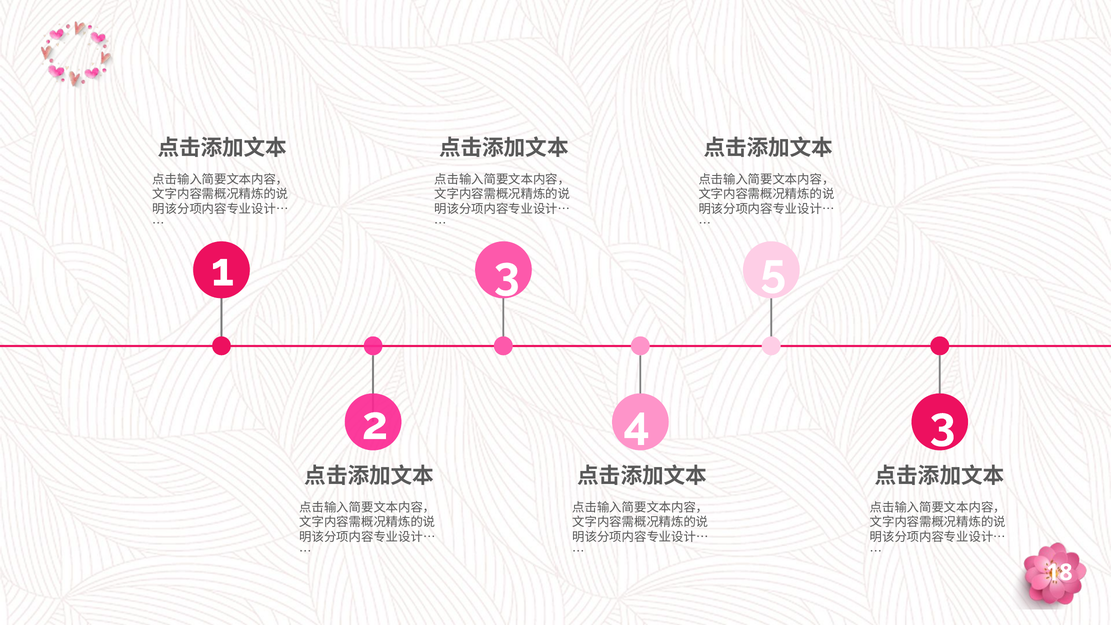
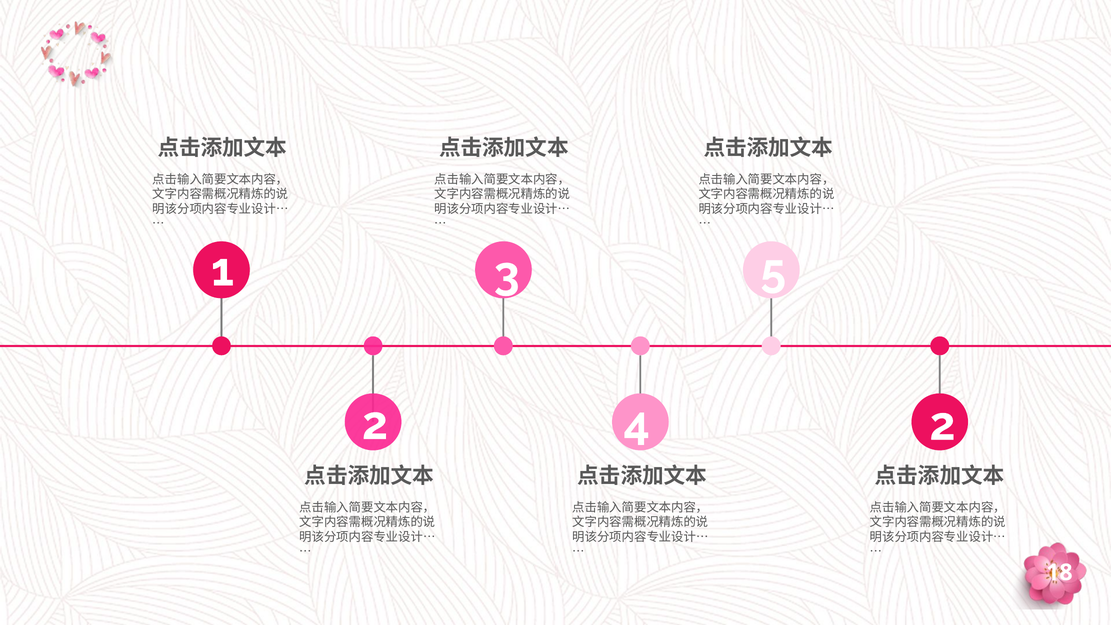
4 3: 3 -> 2
